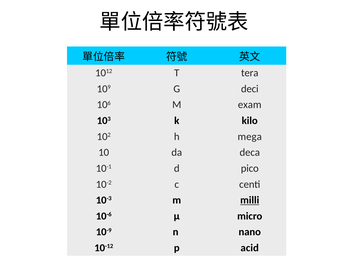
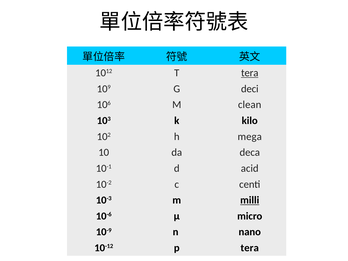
tera at (250, 73) underline: none -> present
exam: exam -> clean
pico: pico -> acid
p acid: acid -> tera
